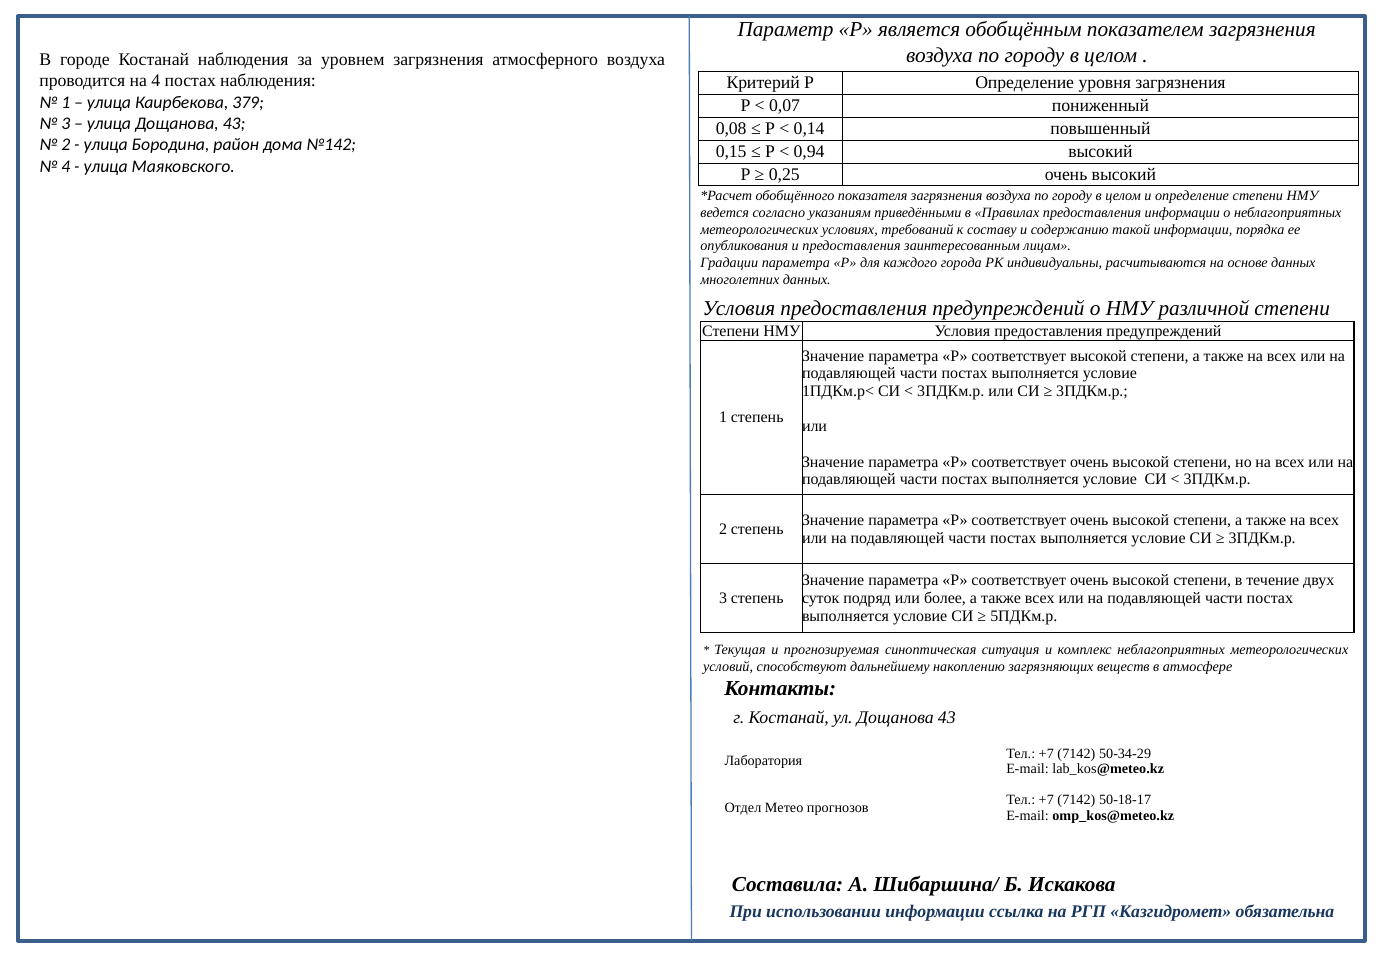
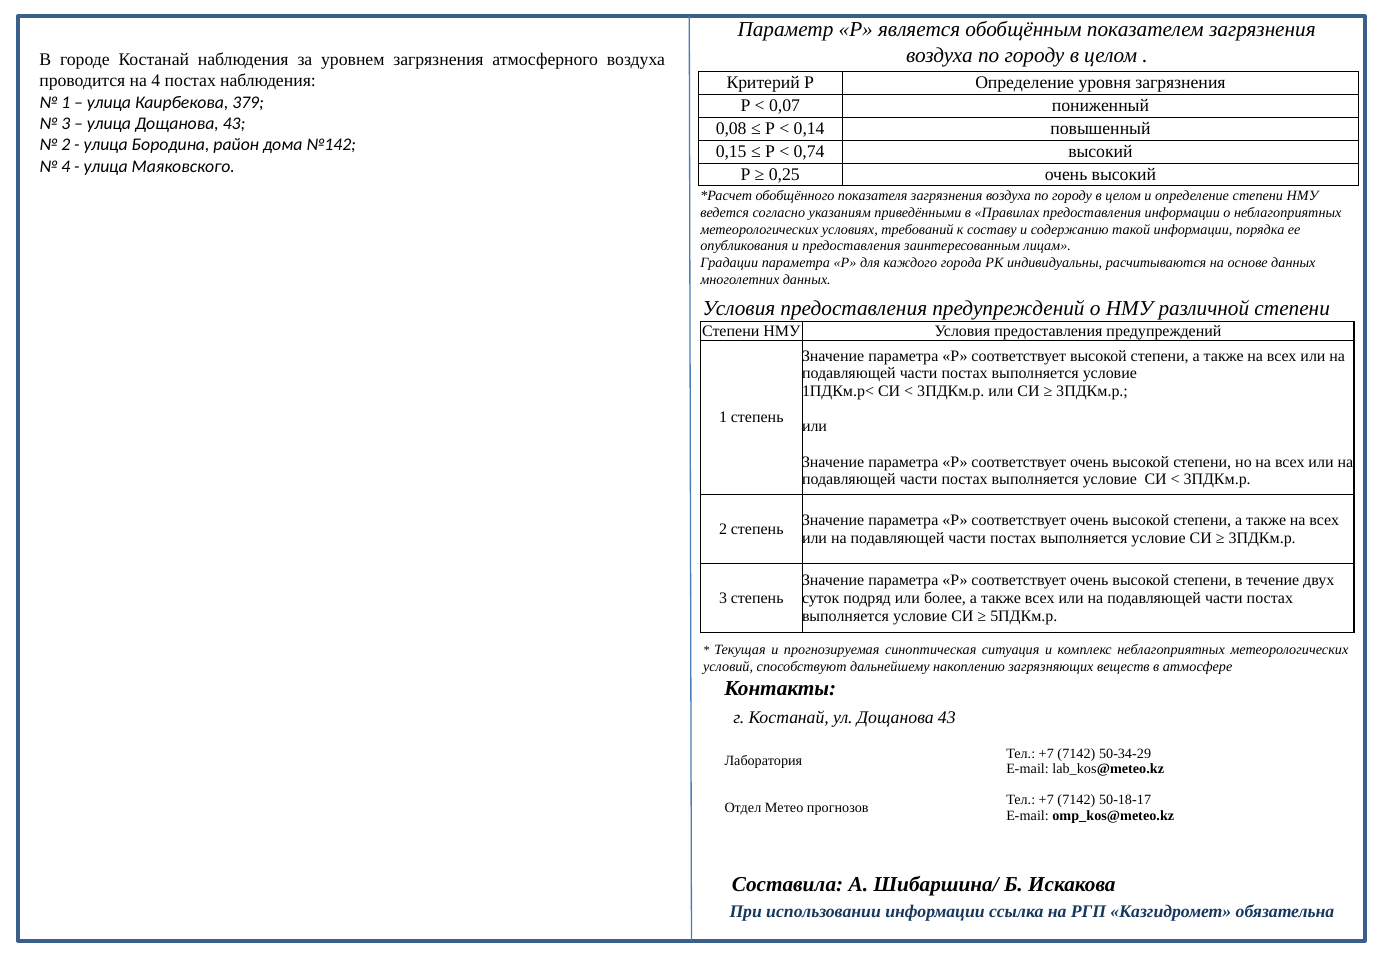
0,94: 0,94 -> 0,74
